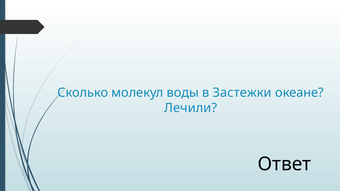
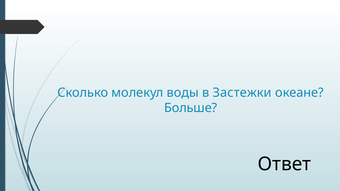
Лечили: Лечили -> Больше
